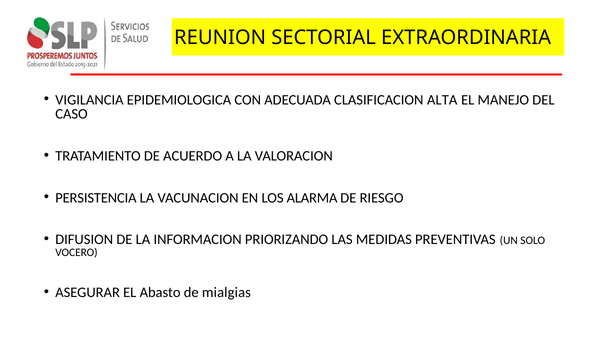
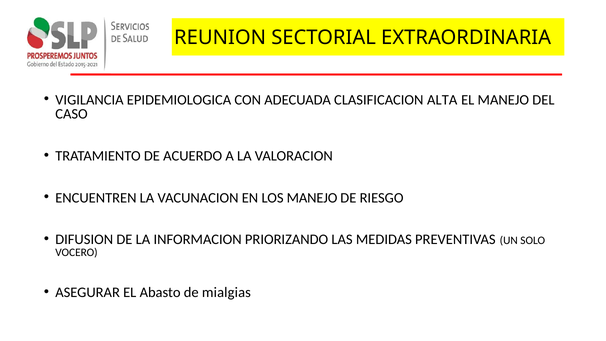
PERSISTENCIA: PERSISTENCIA -> ENCUENTREN
LOS ALARMA: ALARMA -> MANEJO
